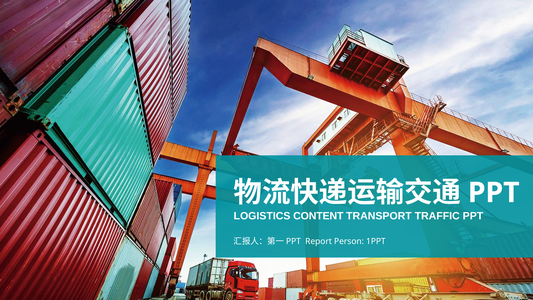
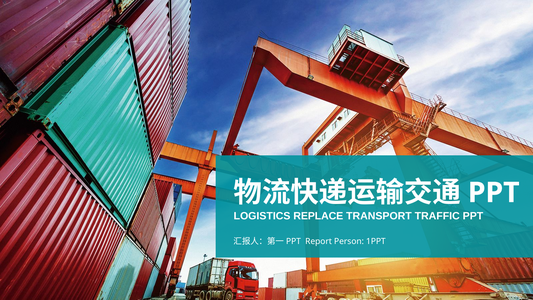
CONTENT: CONTENT -> REPLACE
